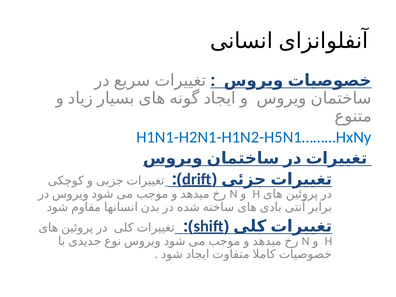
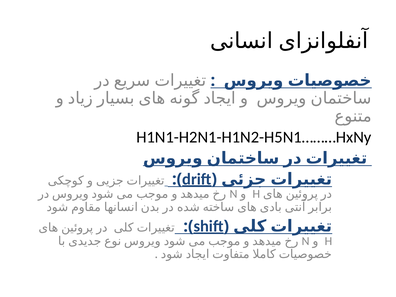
H1N1-H2N1-H1N2-H5N1………HxNy colour: blue -> black
